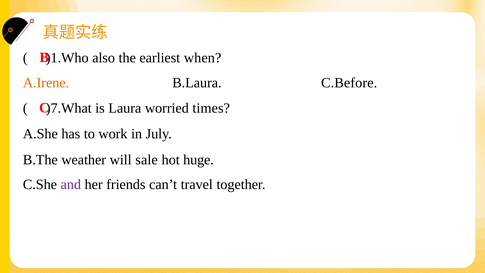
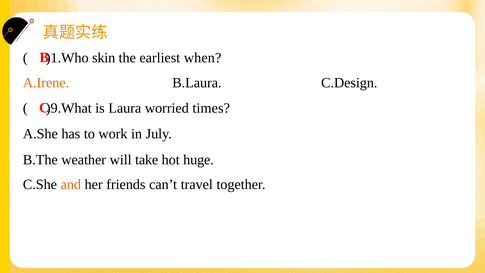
also: also -> skin
C.Before: C.Before -> C.Design
)7.What: )7.What -> )9.What
sale: sale -> take
and colour: purple -> orange
